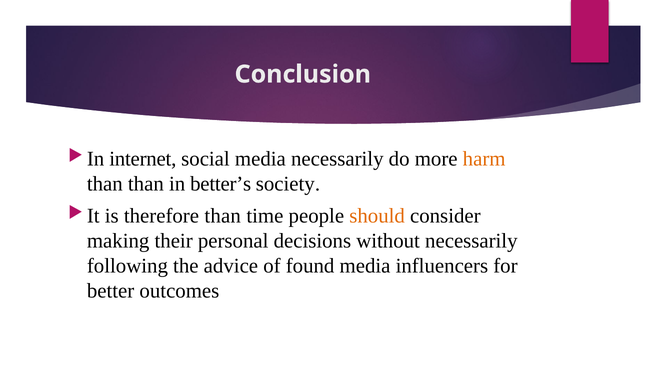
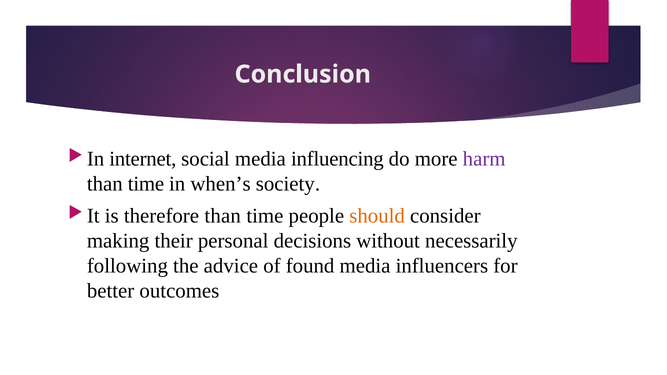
media necessarily: necessarily -> influencing
harm colour: orange -> purple
than at (146, 184): than -> time
better’s: better’s -> when’s
